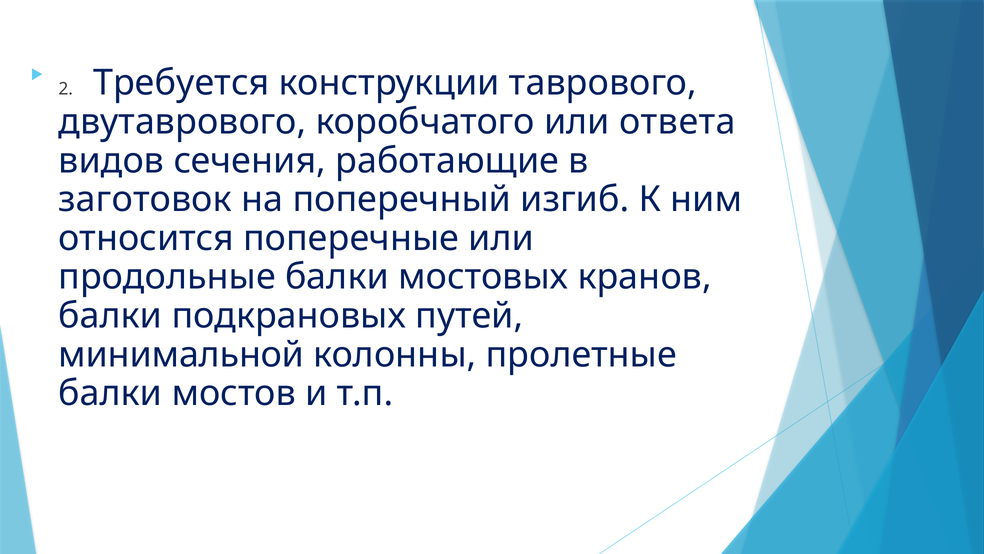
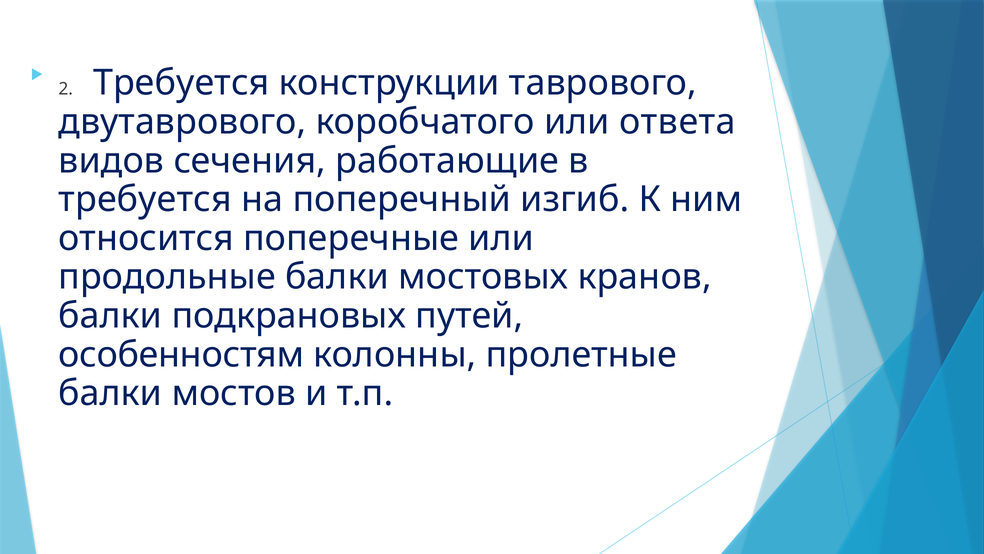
заготовок at (145, 199): заготовок -> требуется
минимальной: минимальной -> особенностям
